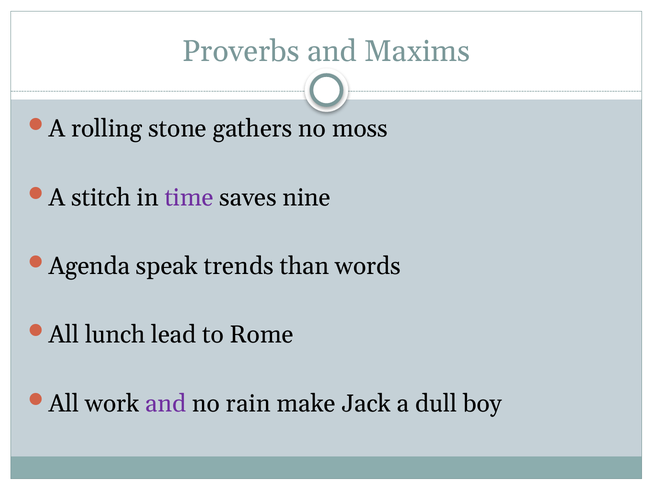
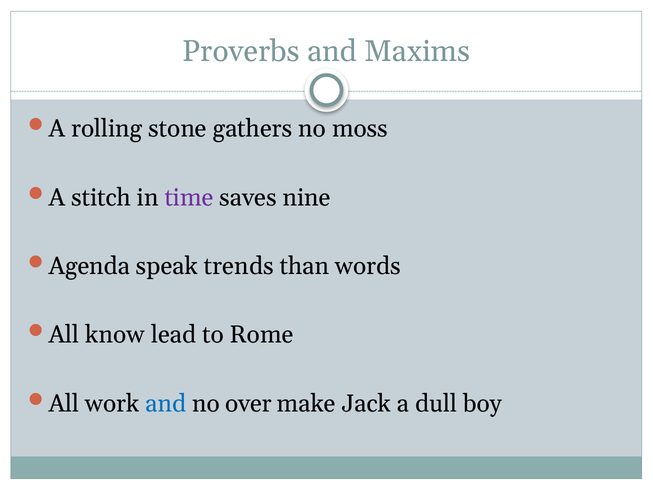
lunch: lunch -> know
and at (166, 403) colour: purple -> blue
rain: rain -> over
